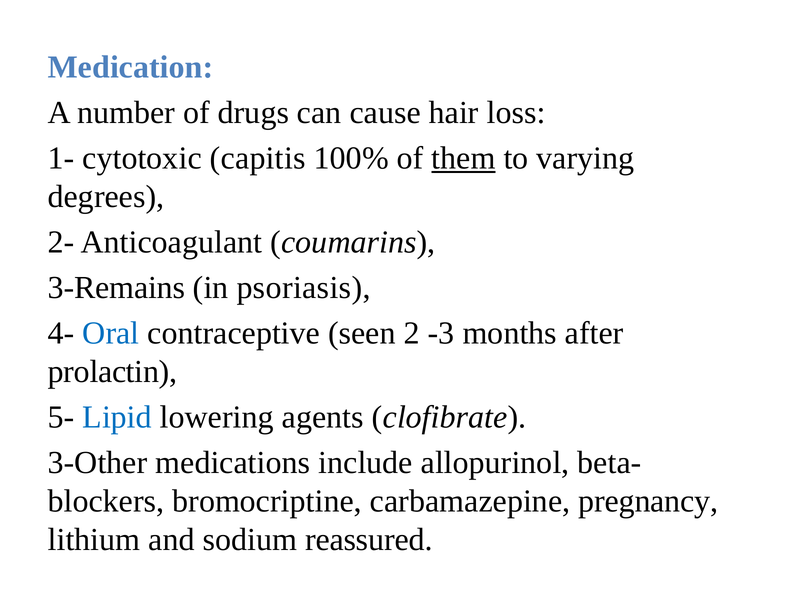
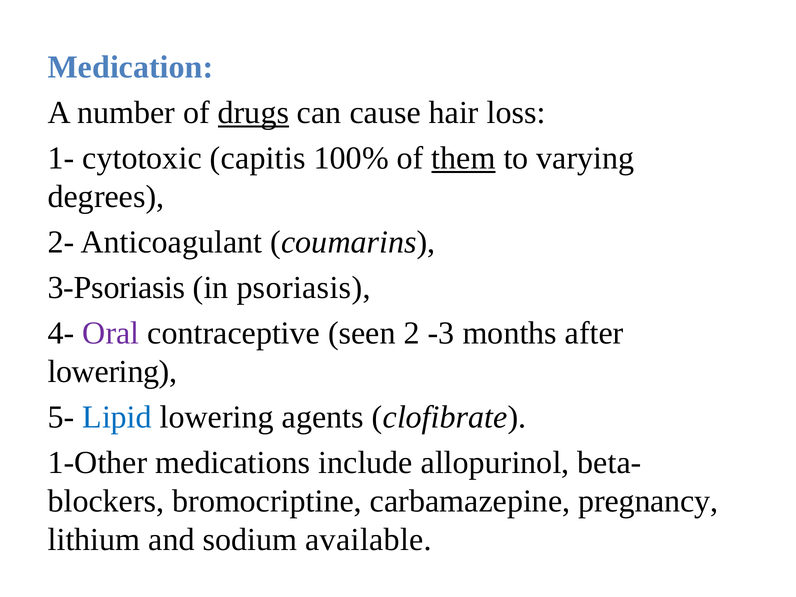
drugs underline: none -> present
3-Remains: 3-Remains -> 3-Psoriasis
Oral colour: blue -> purple
prolactin at (112, 372): prolactin -> lowering
3-Other: 3-Other -> 1-Other
reassured: reassured -> available
